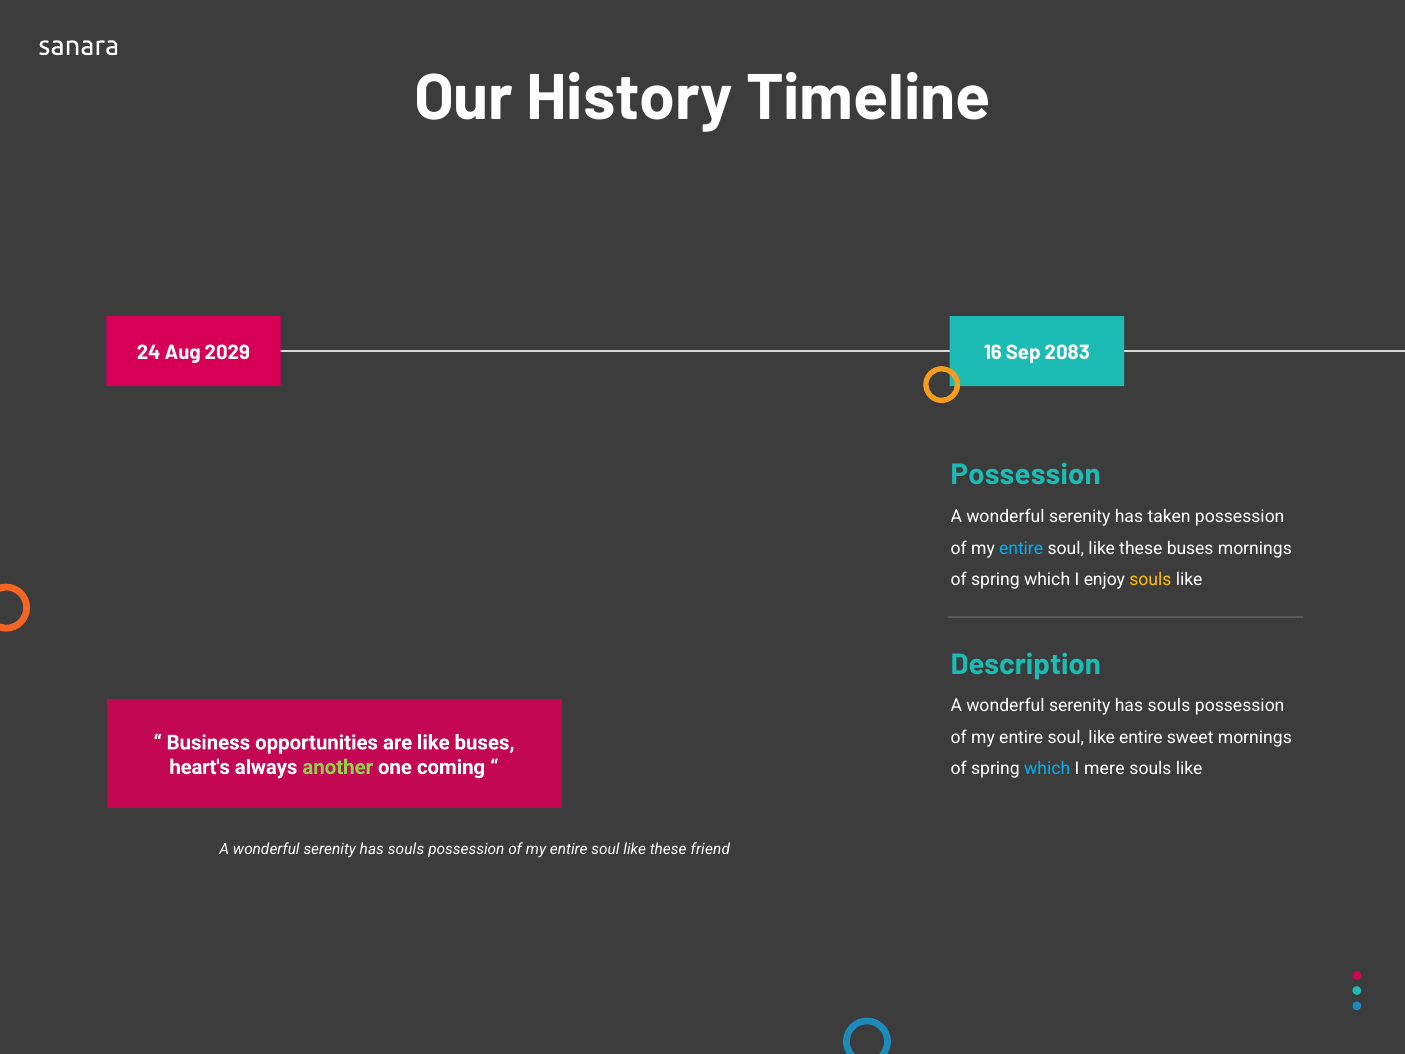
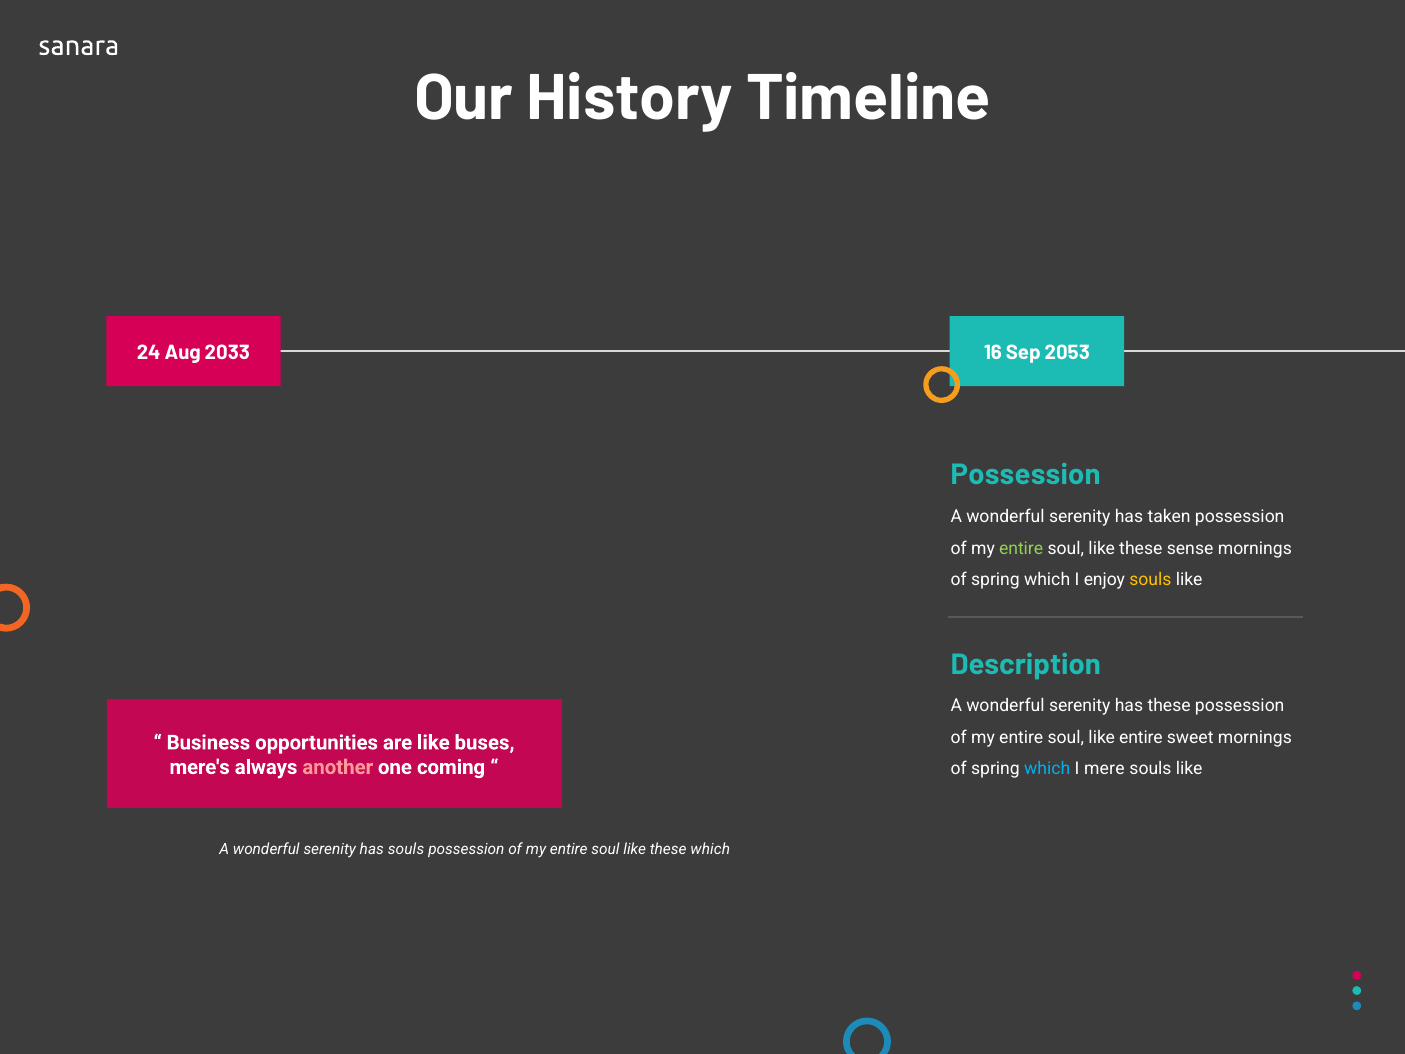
2029: 2029 -> 2033
2083: 2083 -> 2053
entire at (1021, 548) colour: light blue -> light green
these buses: buses -> sense
souls at (1169, 706): souls -> these
heart's: heart's -> mere's
another colour: light green -> pink
these friend: friend -> which
